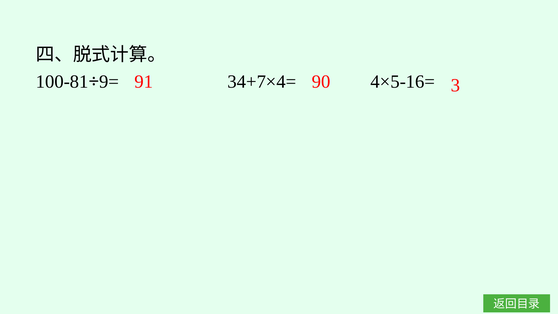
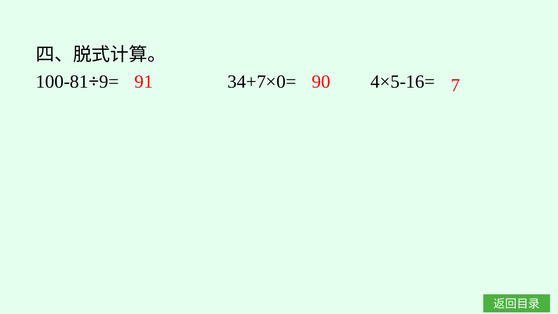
34+7×4=: 34+7×4= -> 34+7×0=
3: 3 -> 7
